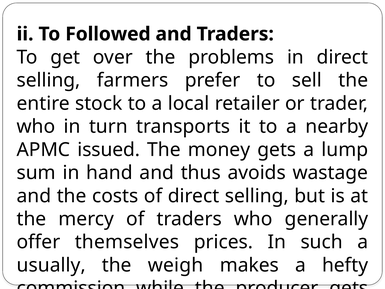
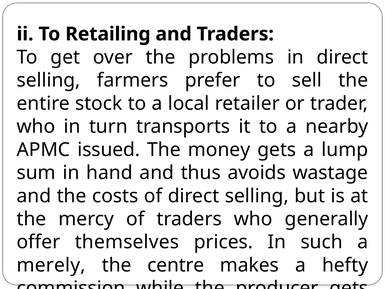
Followed: Followed -> Retailing
usually: usually -> merely
weigh: weigh -> centre
